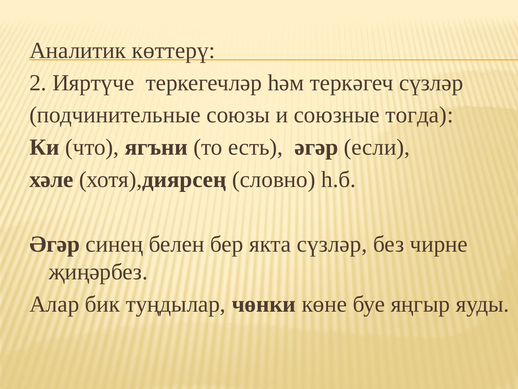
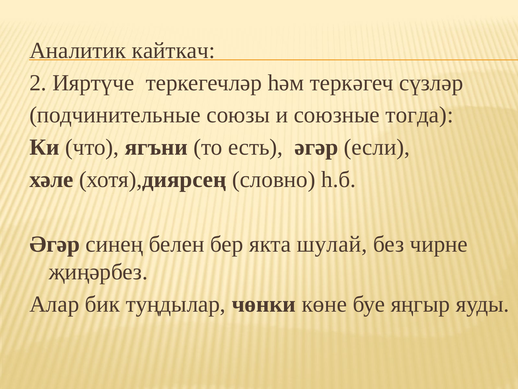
көттерү: көттерү -> кайткач
якта сүзләр: сүзләр -> шулай
